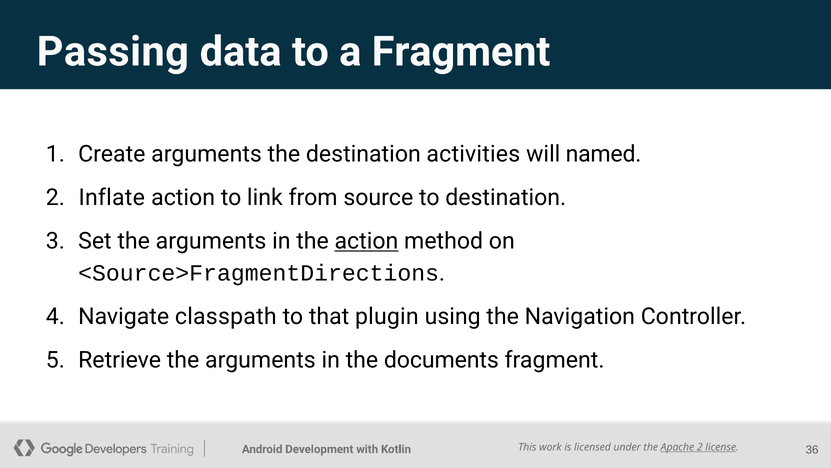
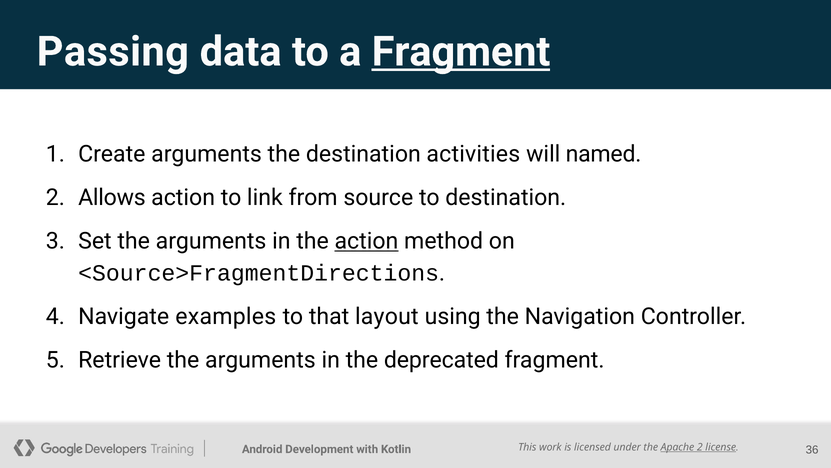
Fragment at (461, 52) underline: none -> present
Inflate: Inflate -> Allows
classpath: classpath -> examples
plugin: plugin -> layout
documents: documents -> deprecated
